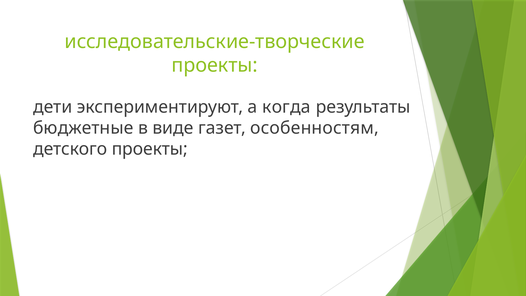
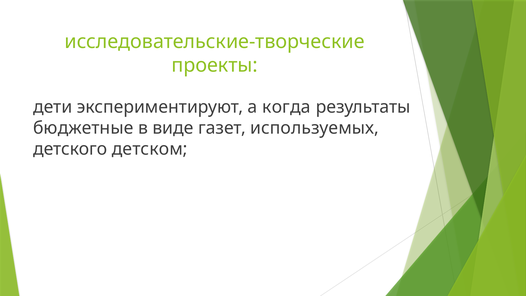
особенностям: особенностям -> используемых
детского проекты: проекты -> детском
